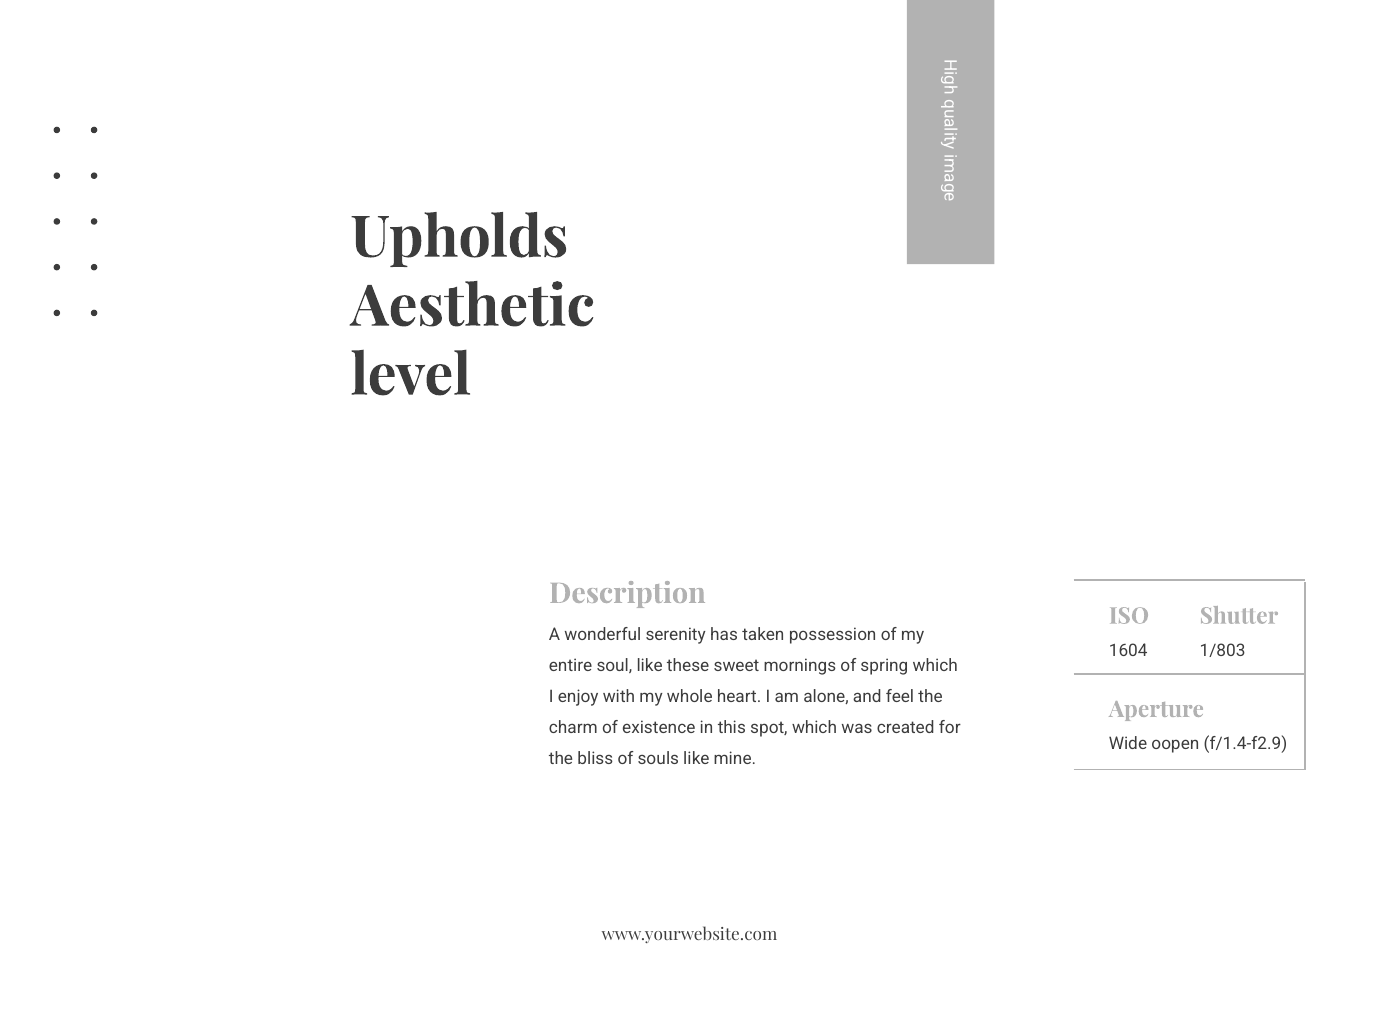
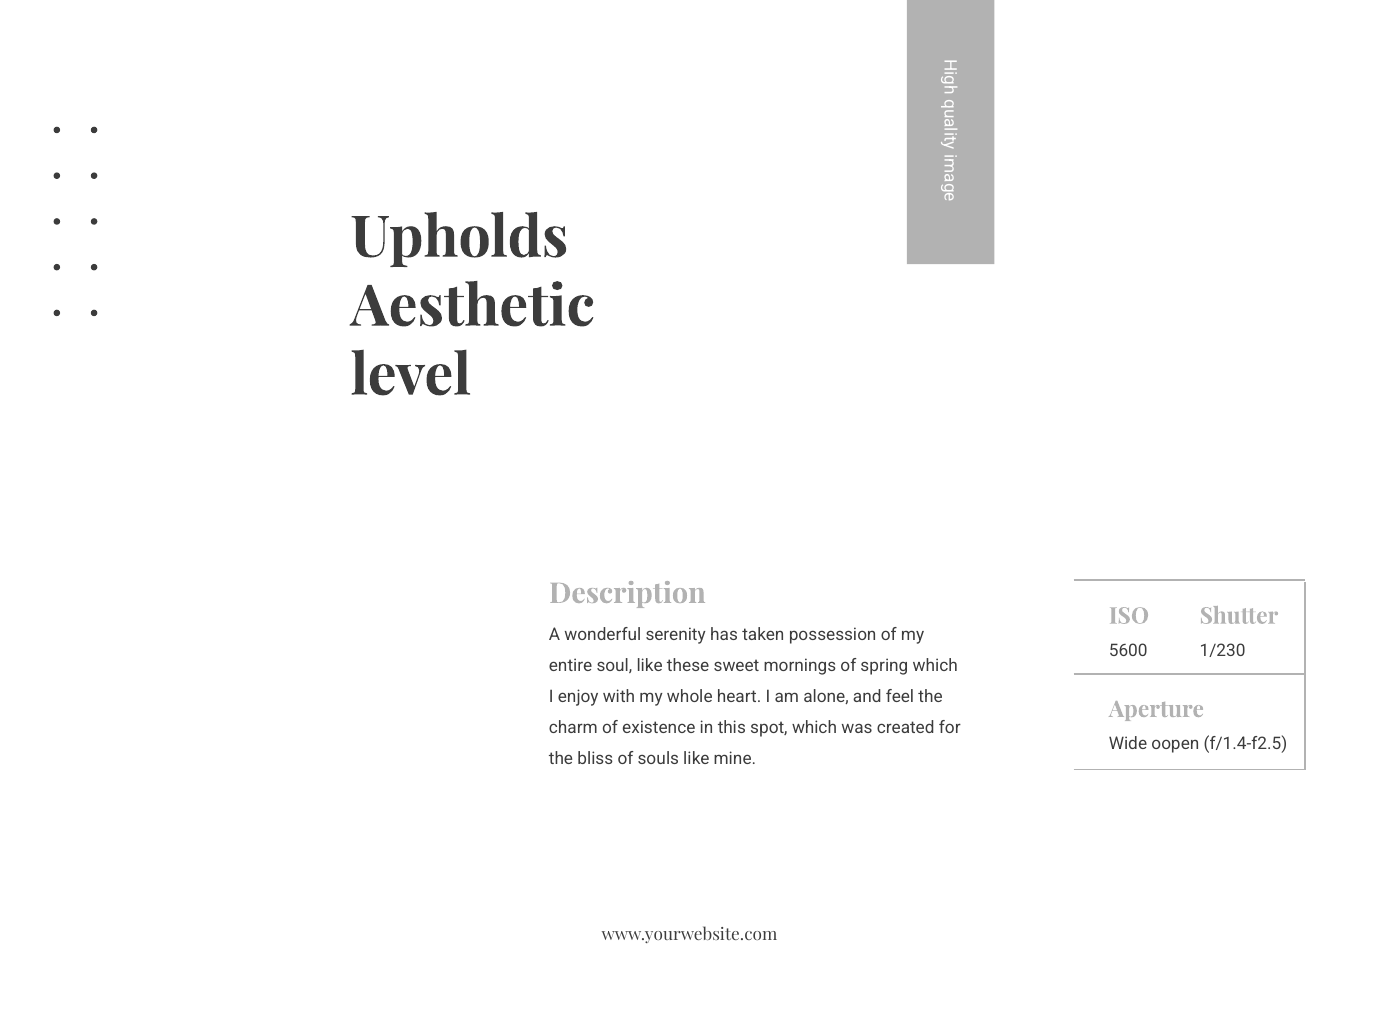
1604: 1604 -> 5600
1/803: 1/803 -> 1/230
f/1.4-f2.9: f/1.4-f2.9 -> f/1.4-f2.5
